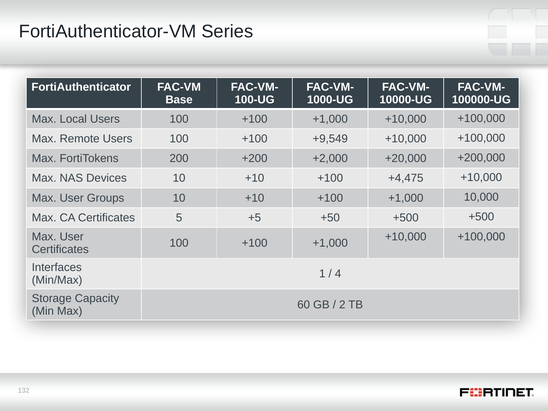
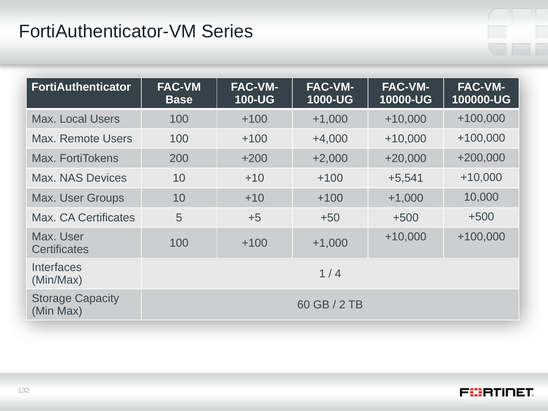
+9,549: +9,549 -> +4,000
+4,475: +4,475 -> +5,541
